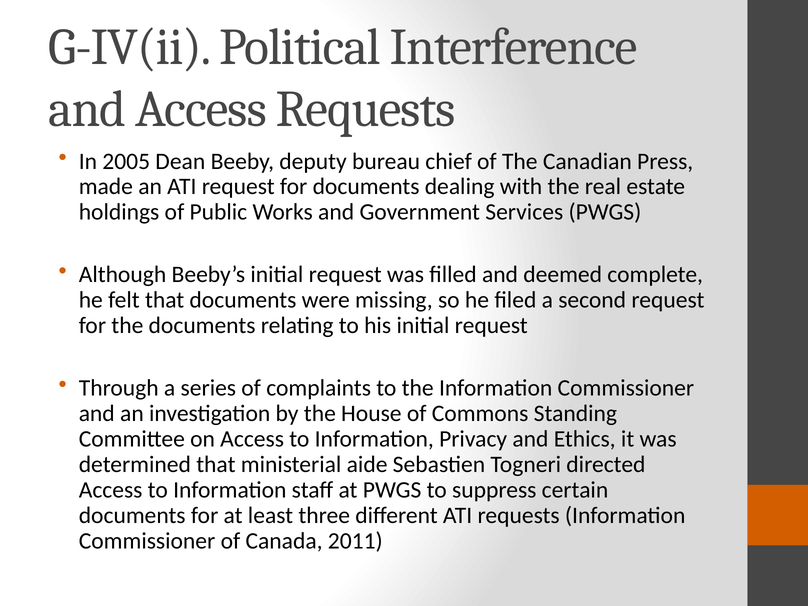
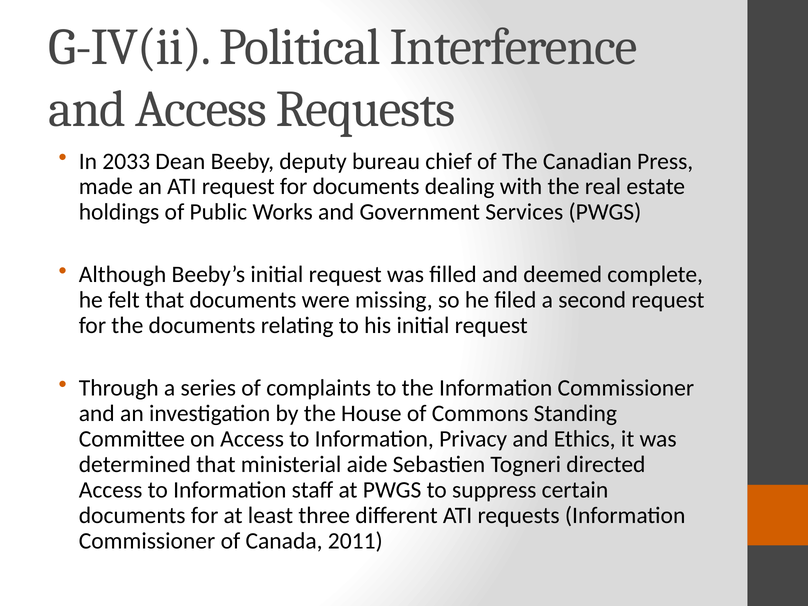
2005: 2005 -> 2033
